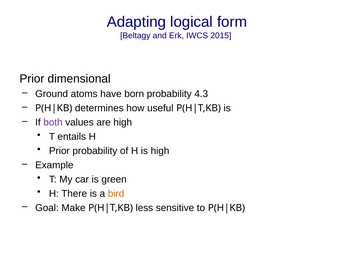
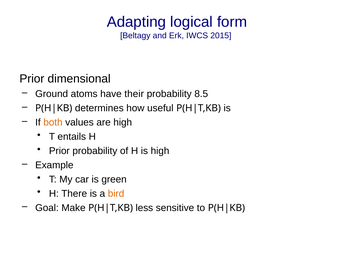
born: born -> their
4.3: 4.3 -> 8.5
both colour: purple -> orange
